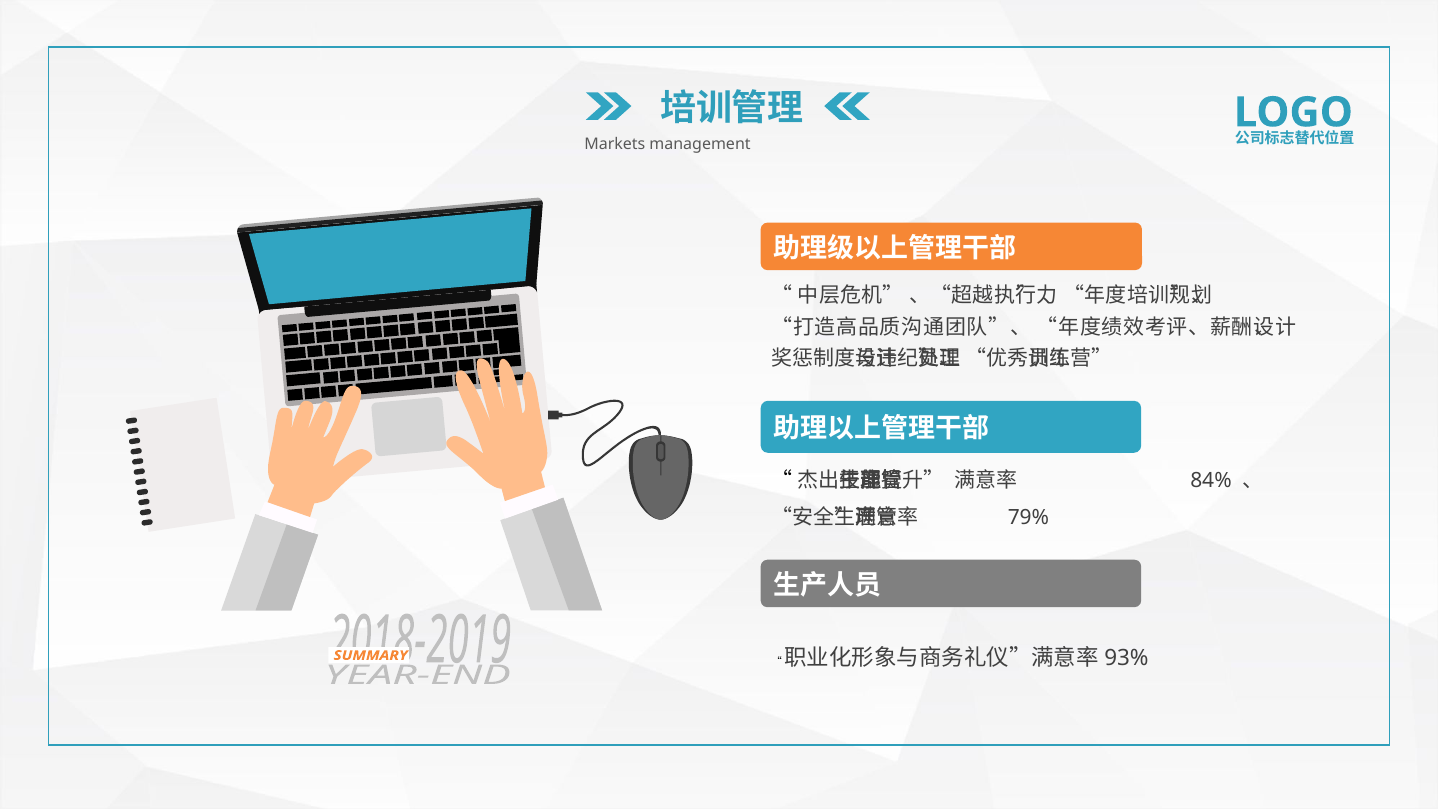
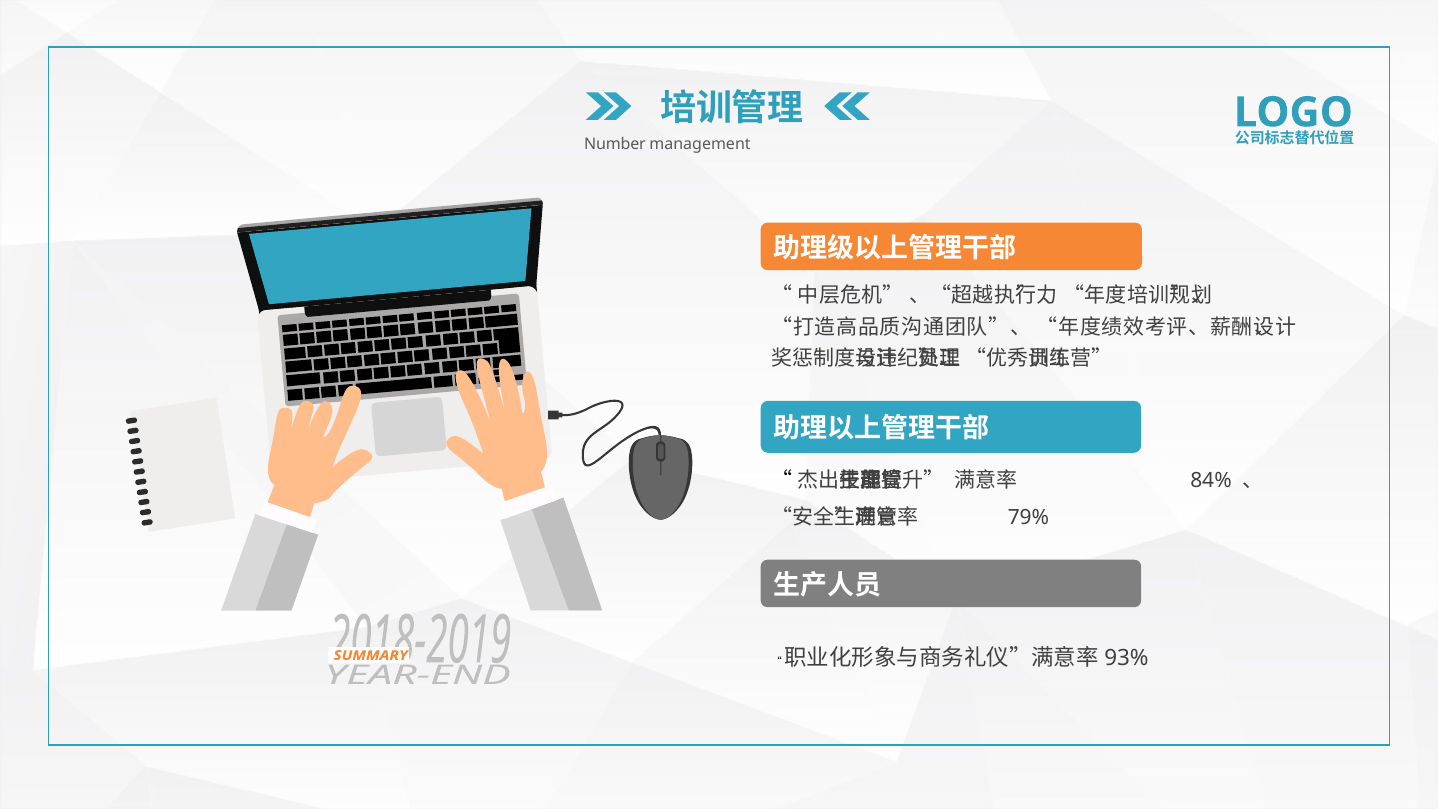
Markets: Markets -> Number
